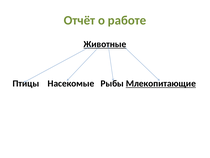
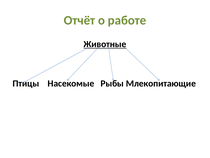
Млекопитающие underline: present -> none
